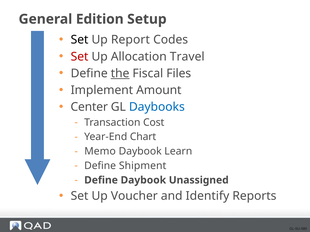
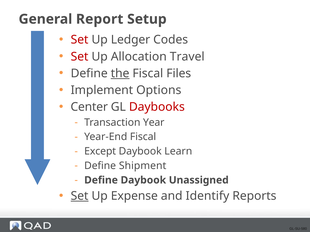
Edition: Edition -> Report
Set at (80, 40) colour: black -> red
Report: Report -> Ledger
Amount: Amount -> Options
Daybooks colour: blue -> red
Cost: Cost -> Year
Year-End Chart: Chart -> Fiscal
Memo: Memo -> Except
Set at (80, 196) underline: none -> present
Voucher: Voucher -> Expense
